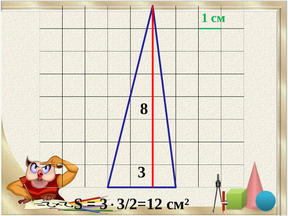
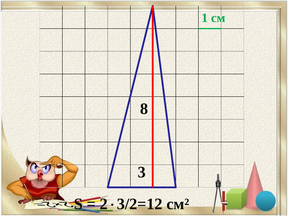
3 at (104, 204): 3 -> 2
